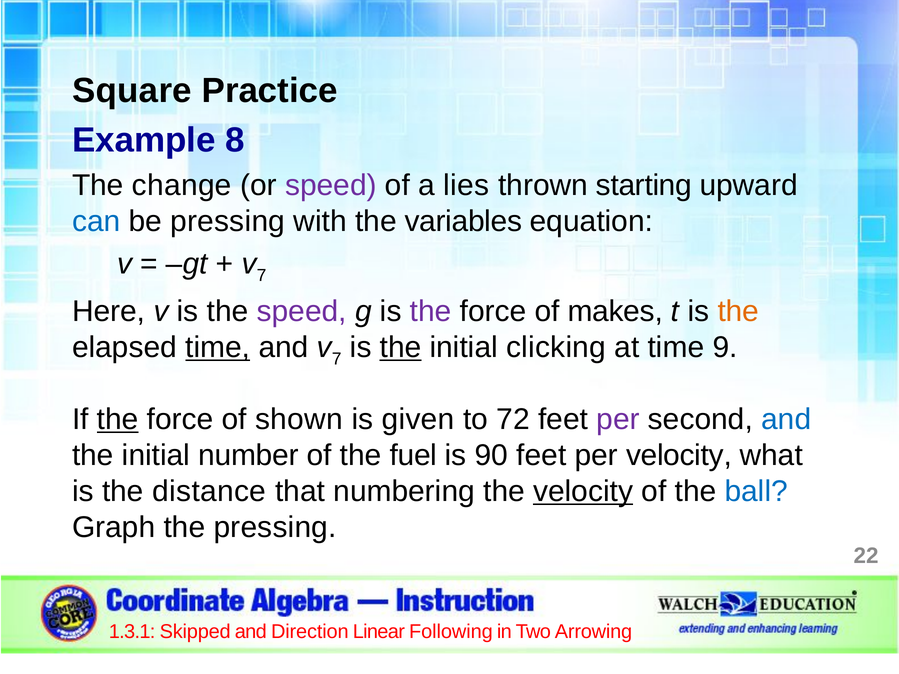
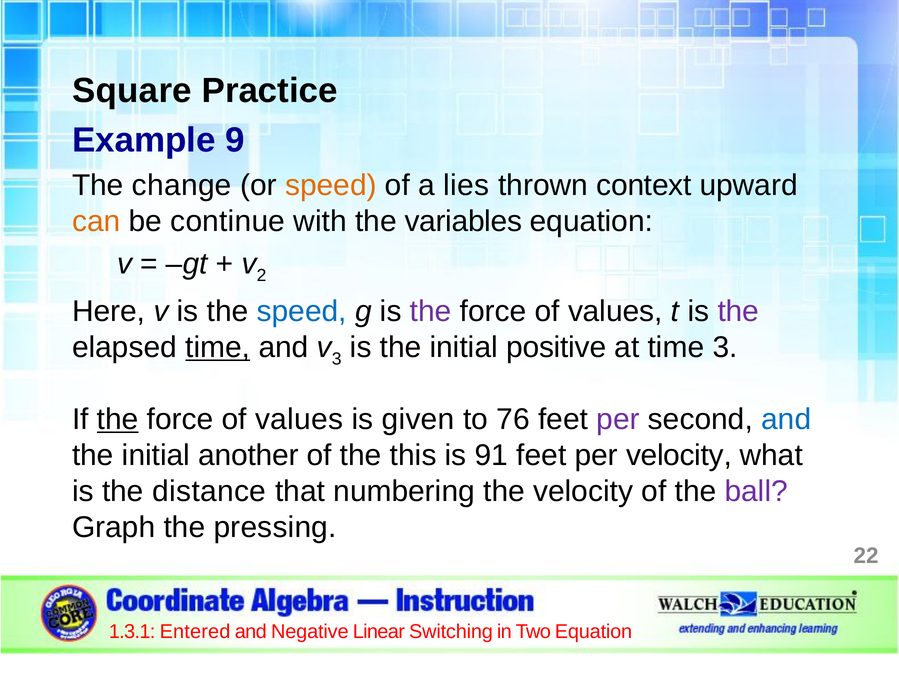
8: 8 -> 9
speed at (331, 186) colour: purple -> orange
starting: starting -> context
can colour: blue -> orange
be pressing: pressing -> continue
7 at (262, 276): 7 -> 2
speed at (302, 311) colour: purple -> blue
makes at (615, 311): makes -> values
the at (738, 311) colour: orange -> purple
and v 7: 7 -> 3
the at (401, 347) underline: present -> none
clicking: clicking -> positive
time 9: 9 -> 3
shown at (299, 420): shown -> values
72: 72 -> 76
number: number -> another
fuel: fuel -> this
90: 90 -> 91
velocity at (583, 492) underline: present -> none
ball colour: blue -> purple
Skipped: Skipped -> Entered
Direction: Direction -> Negative
Following: Following -> Switching
Two Arrowing: Arrowing -> Equation
